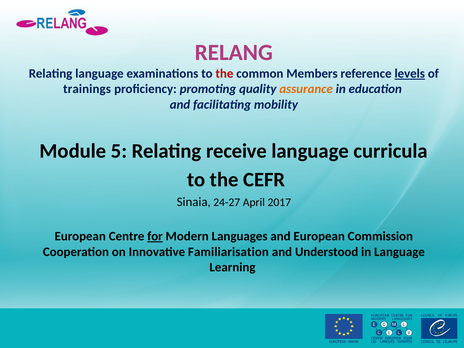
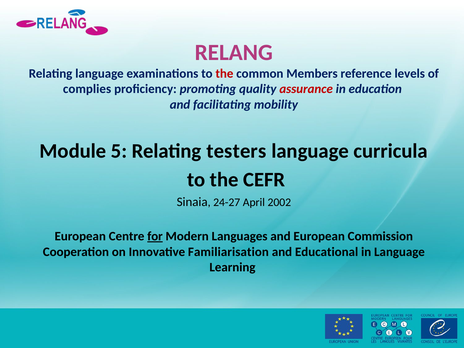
levels underline: present -> none
trainings: trainings -> complies
assurance colour: orange -> red
receive: receive -> testers
2017: 2017 -> 2002
Understood: Understood -> Educational
